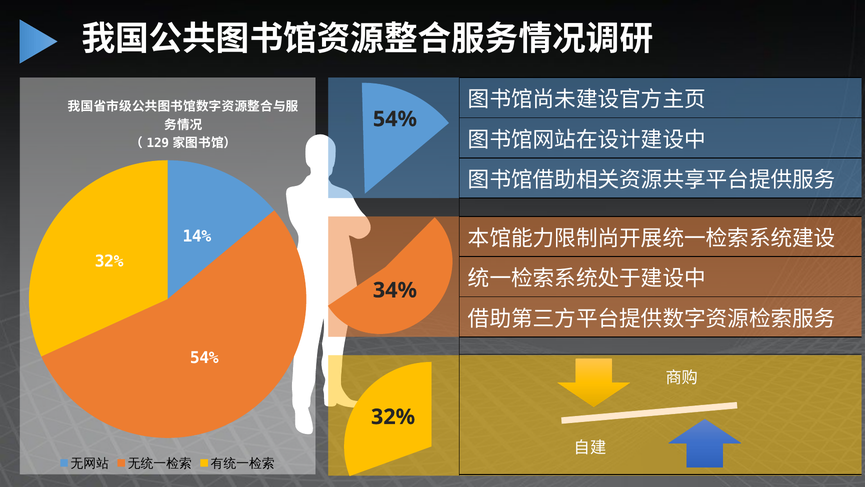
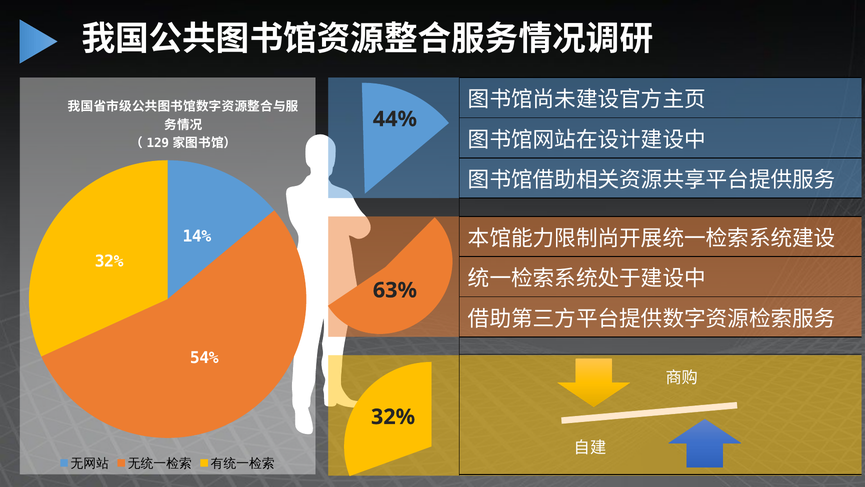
54% at (395, 119): 54% -> 44%
34%: 34% -> 63%
